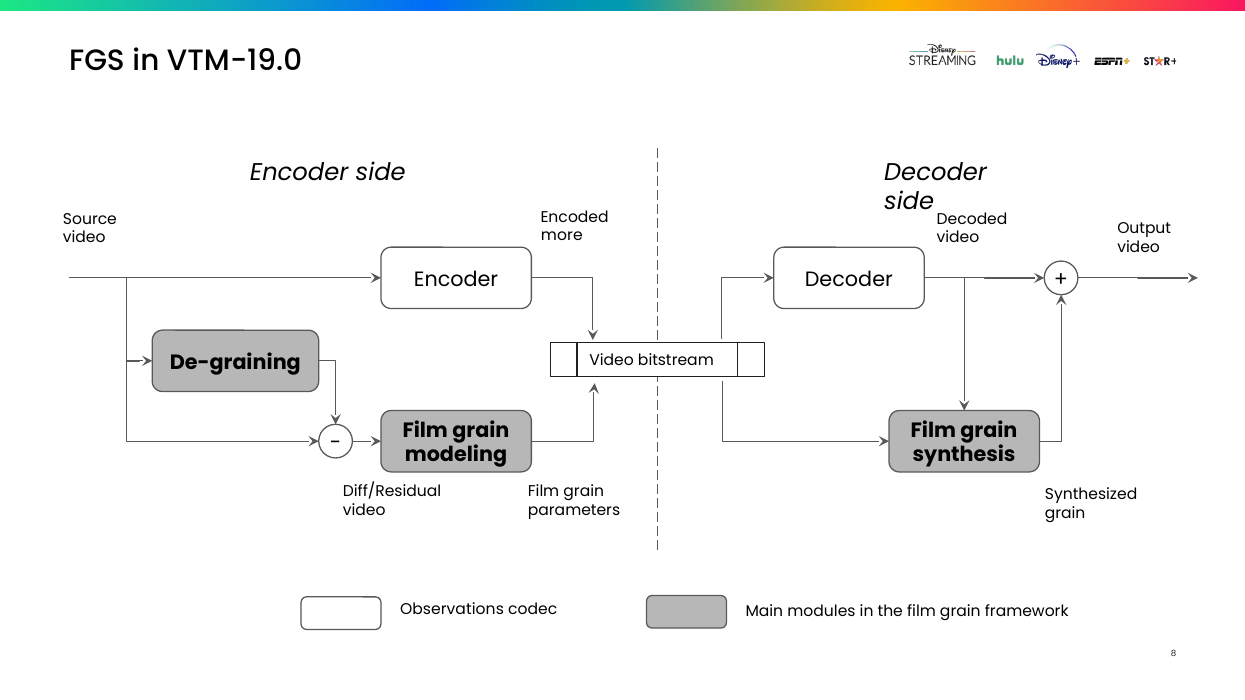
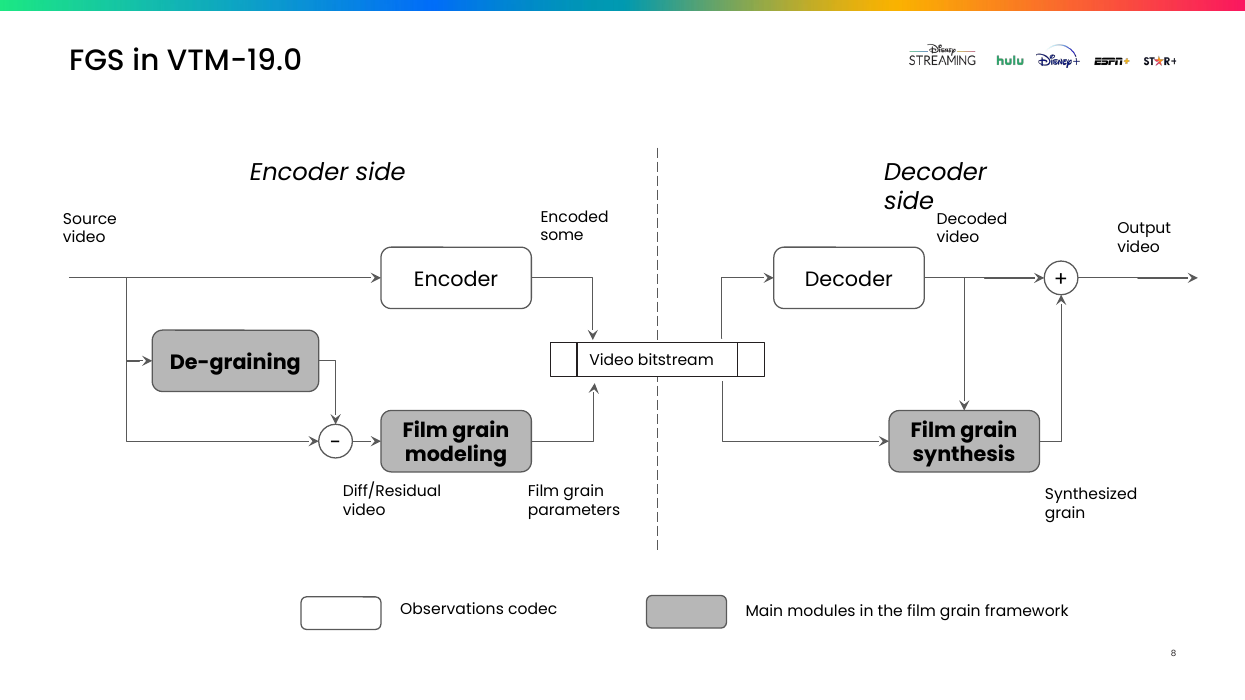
more: more -> some
